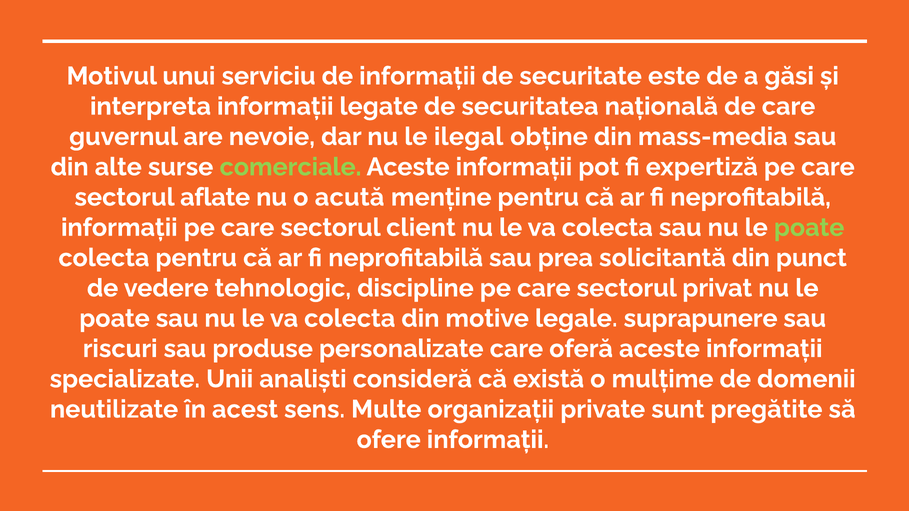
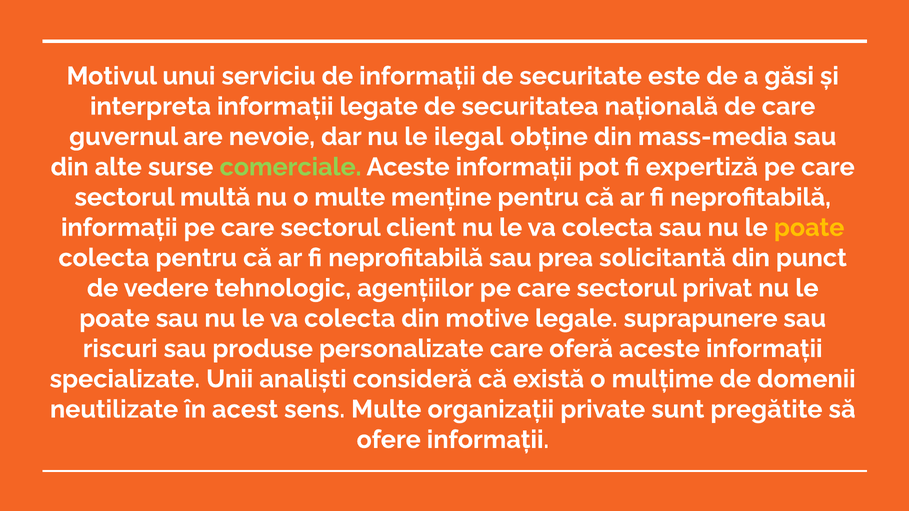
aflate: aflate -> multă
o acută: acută -> multe
poate at (809, 228) colour: light green -> yellow
discipline: discipline -> agențiilor
